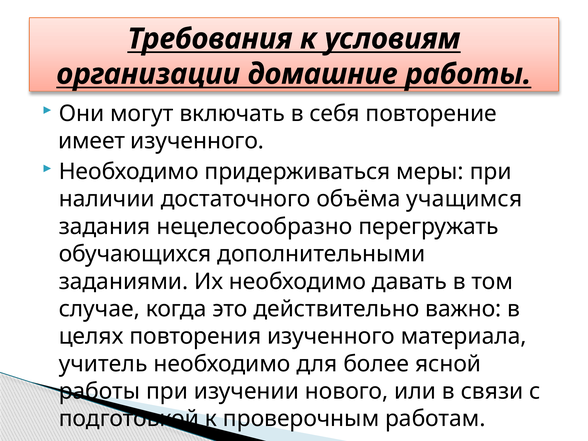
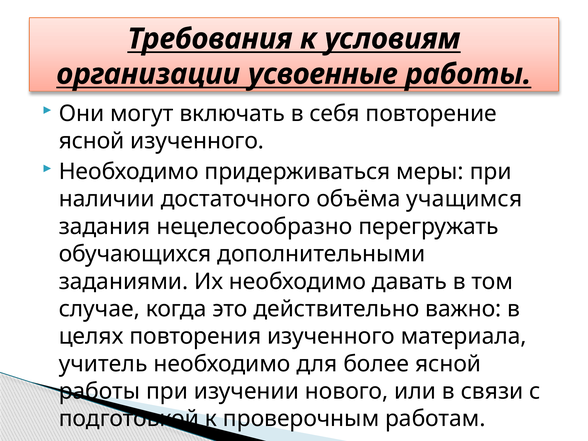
домашние: домашние -> усвоенные
имеет at (92, 141): имеет -> ясной
